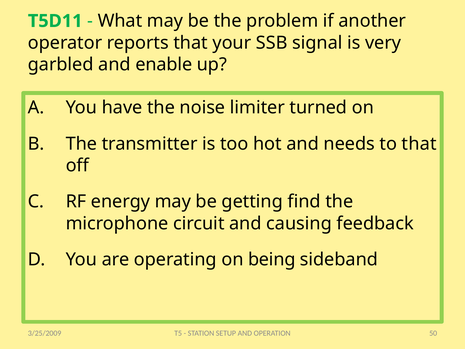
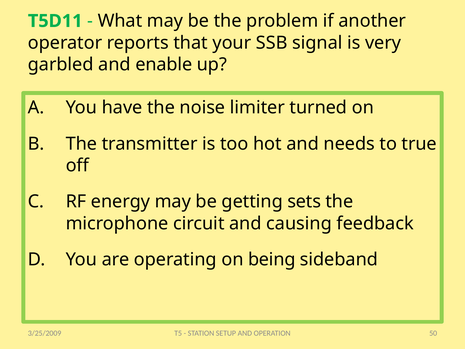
to that: that -> true
find: find -> sets
